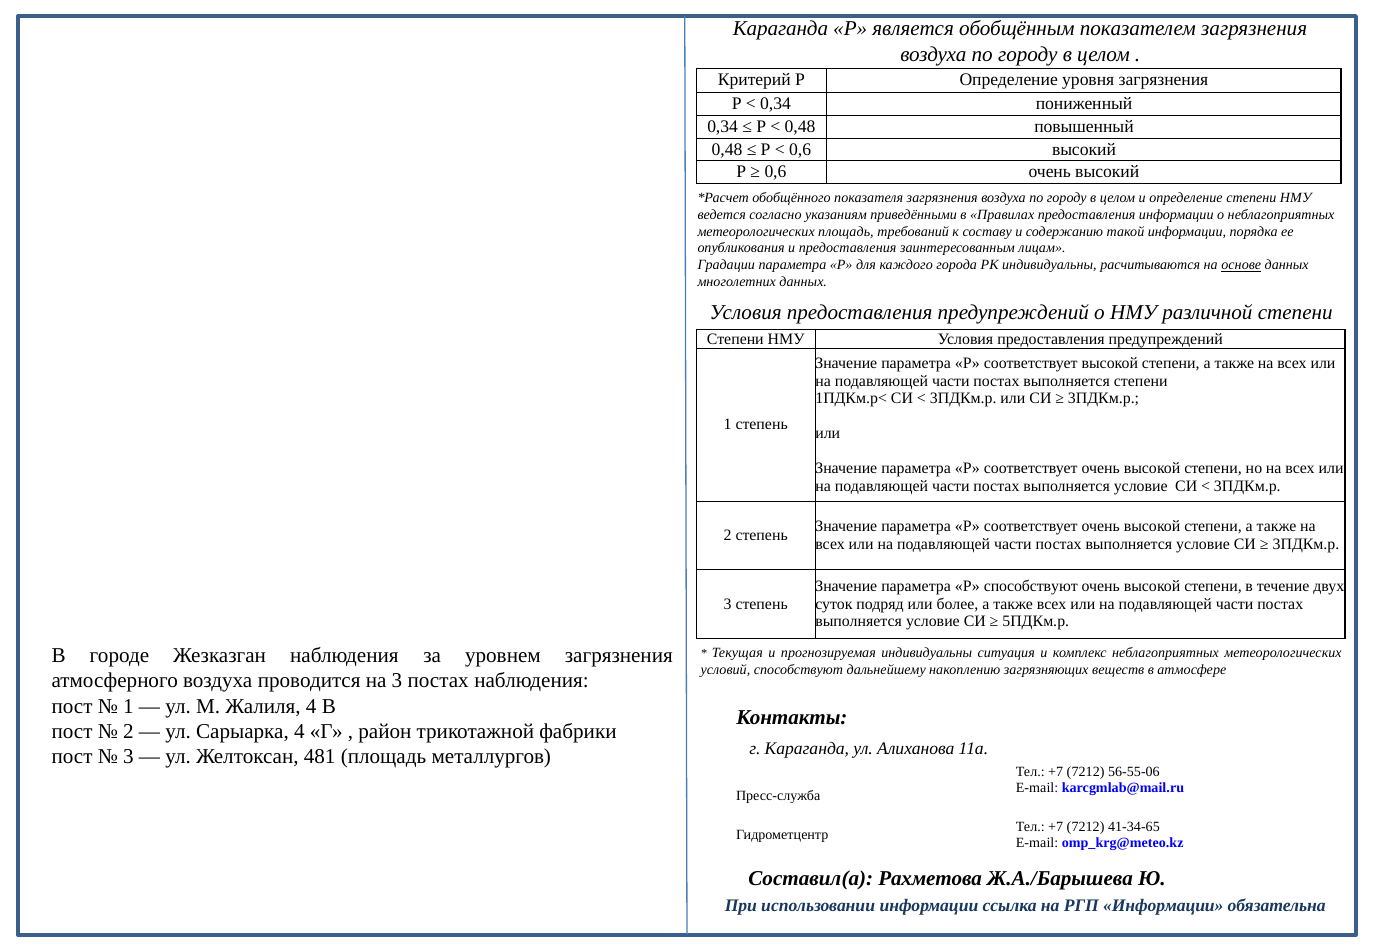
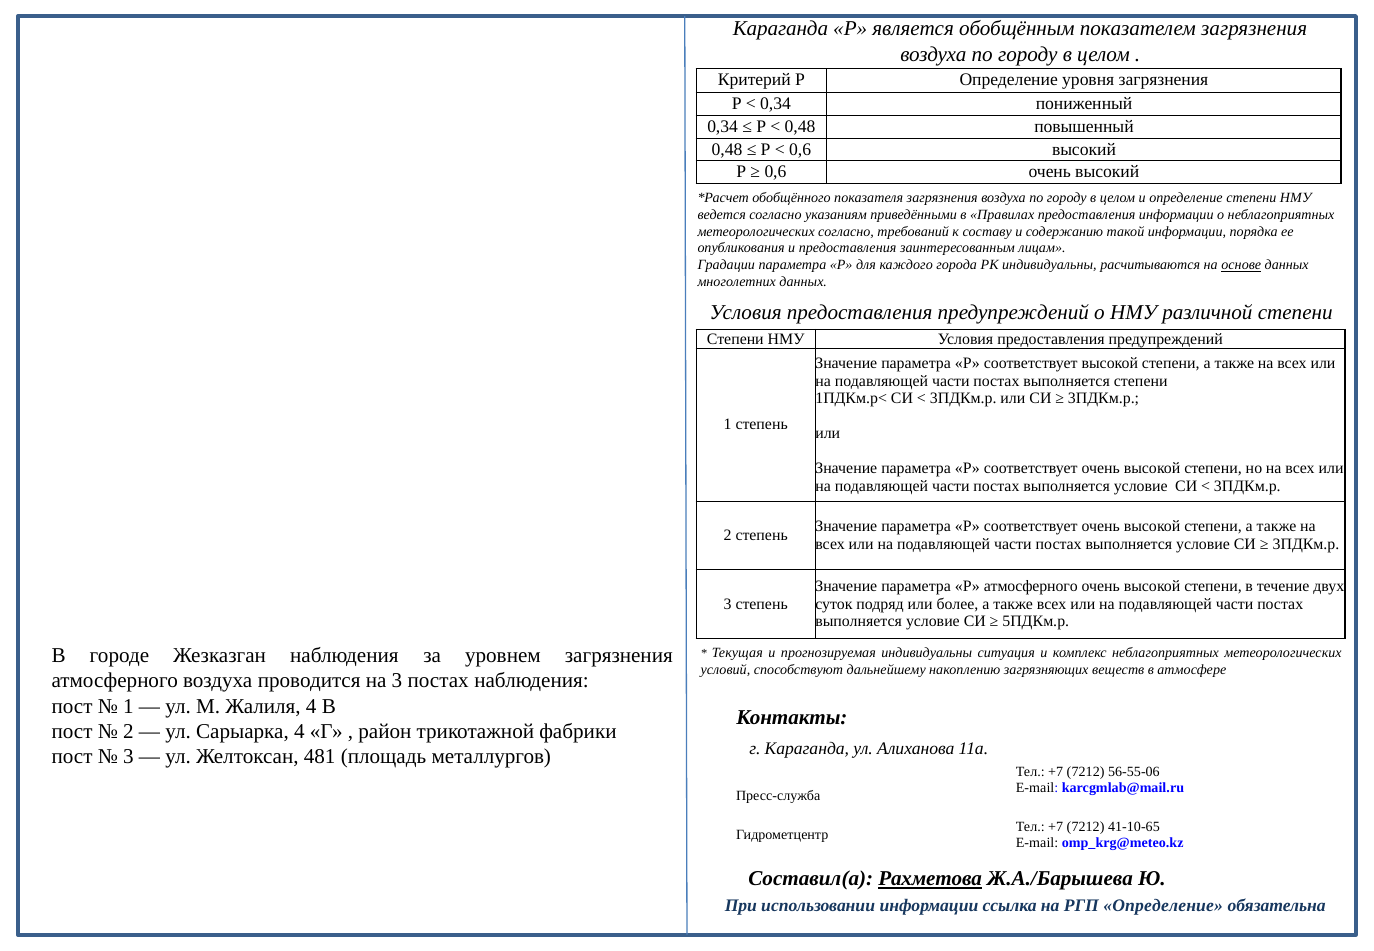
метеорологических площадь: площадь -> согласно
Р способствуют: способствуют -> атмосферного
41-34-65: 41-34-65 -> 41-10-65
Рахметова underline: none -> present
РГП Информации: Информации -> Определение
